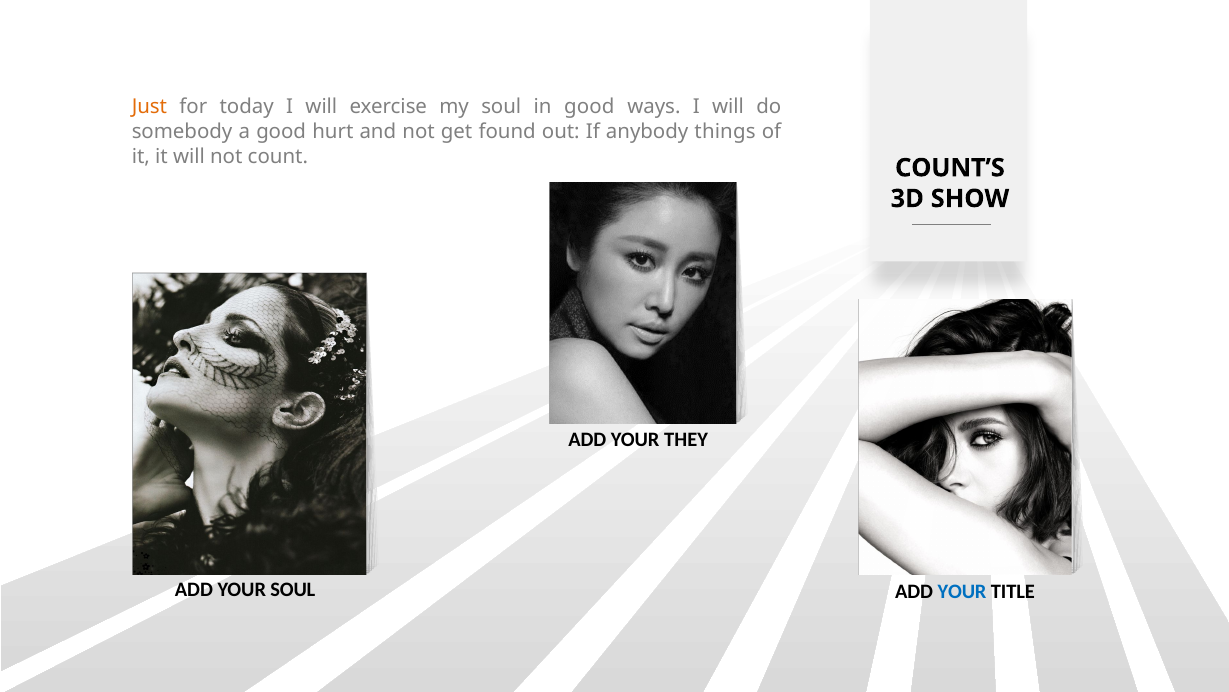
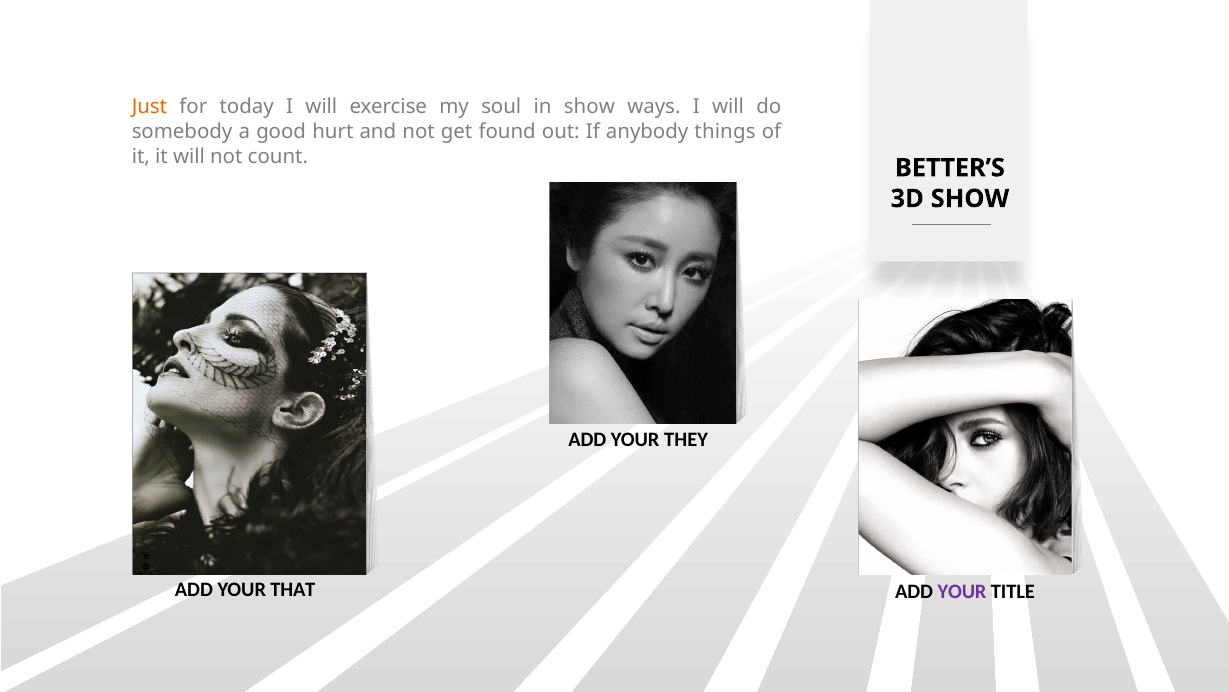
in good: good -> show
COUNT’S: COUNT’S -> BETTER’S
YOUR SOUL: SOUL -> THAT
YOUR at (962, 591) colour: blue -> purple
